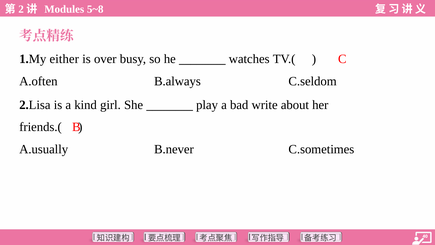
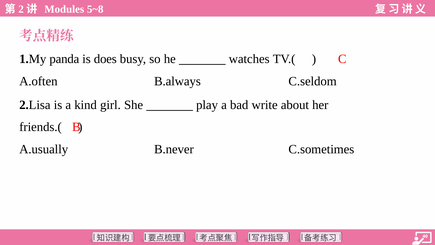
either: either -> panda
over: over -> does
